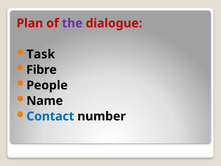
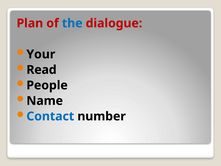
the colour: purple -> blue
Task: Task -> Your
Fibre: Fibre -> Read
